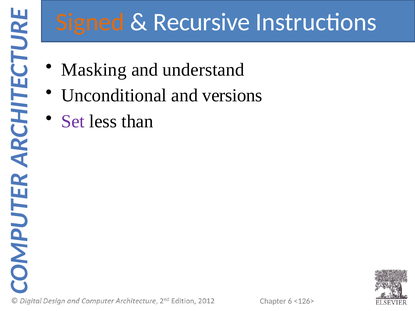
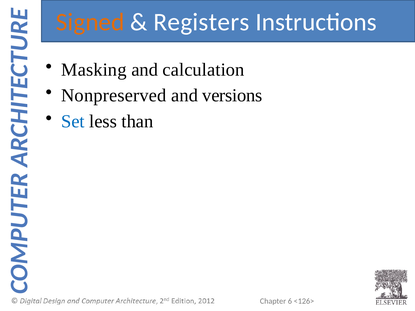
Recursive: Recursive -> Registers
understand: understand -> calculation
Unconditional: Unconditional -> Nonpreserved
Set colour: purple -> blue
